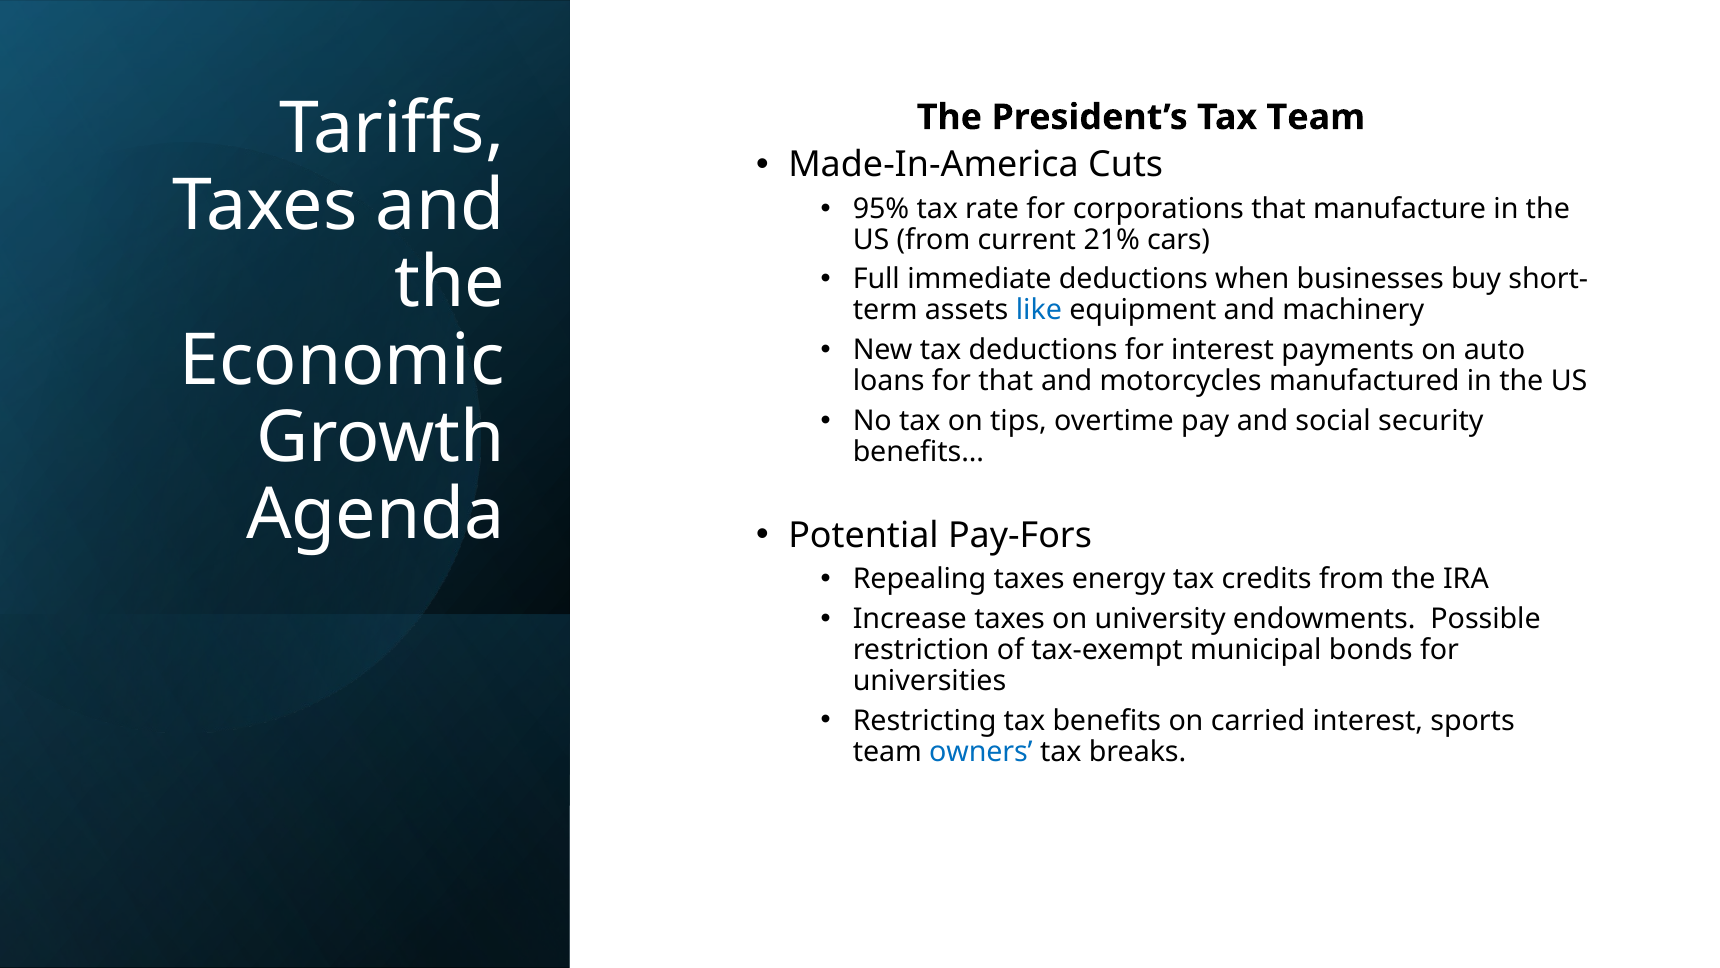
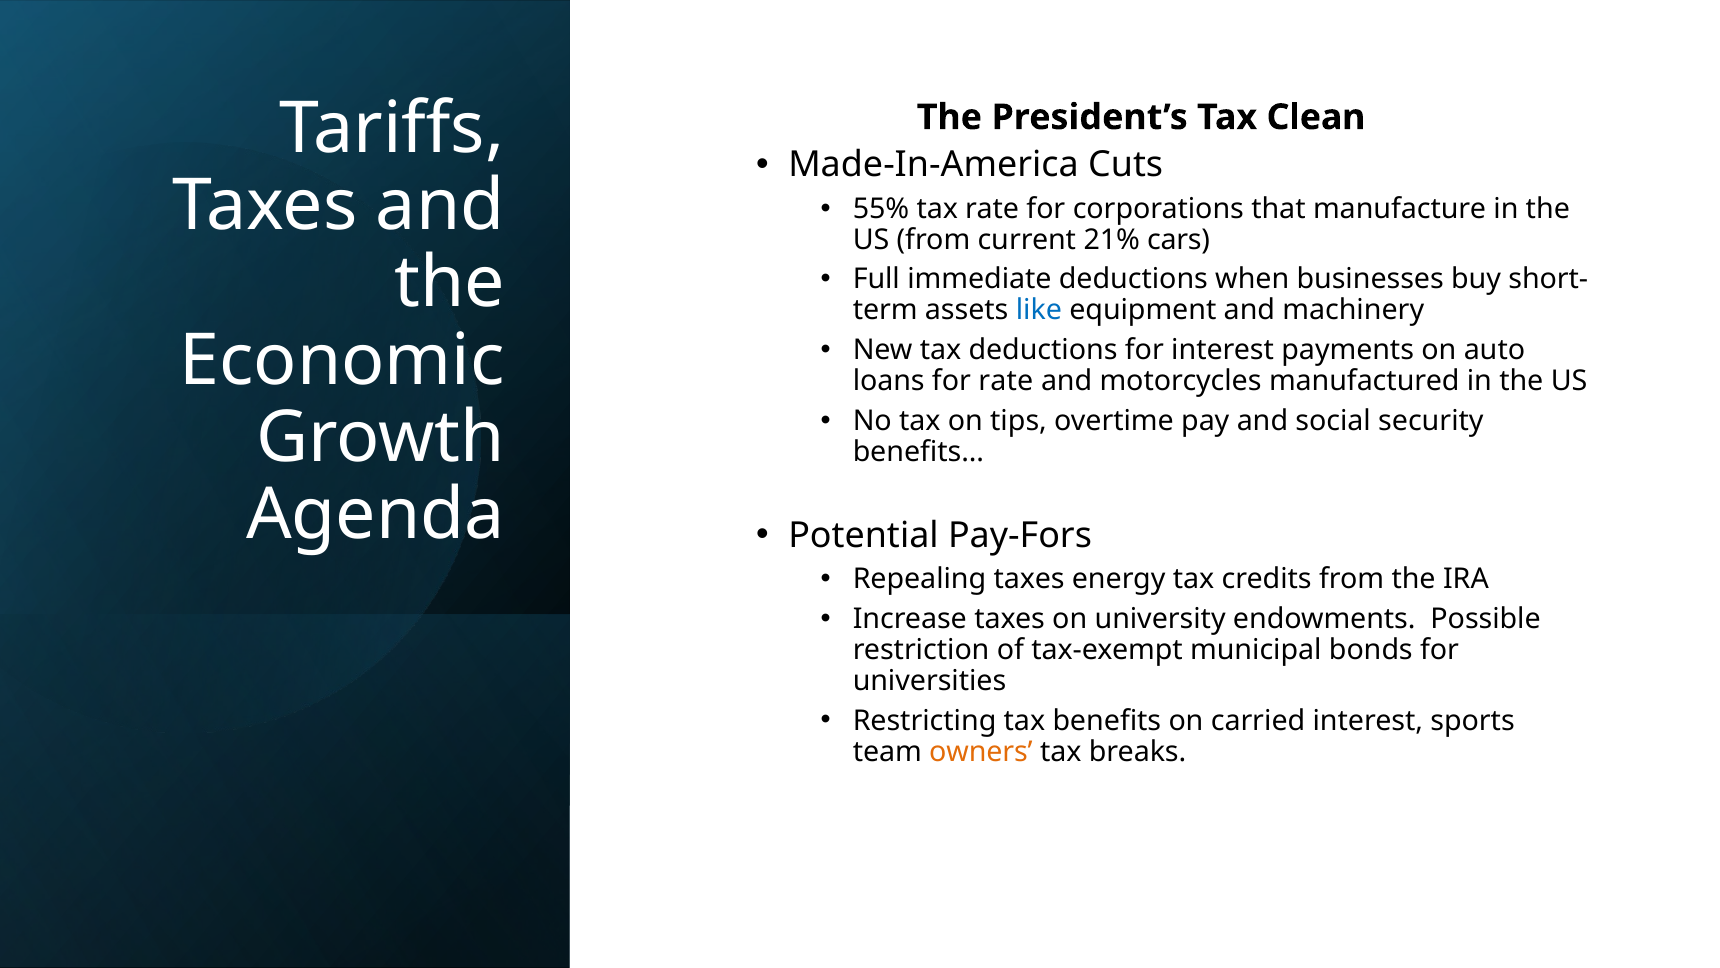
Tax Team: Team -> Clean
95%: 95% -> 55%
for that: that -> rate
owners colour: blue -> orange
